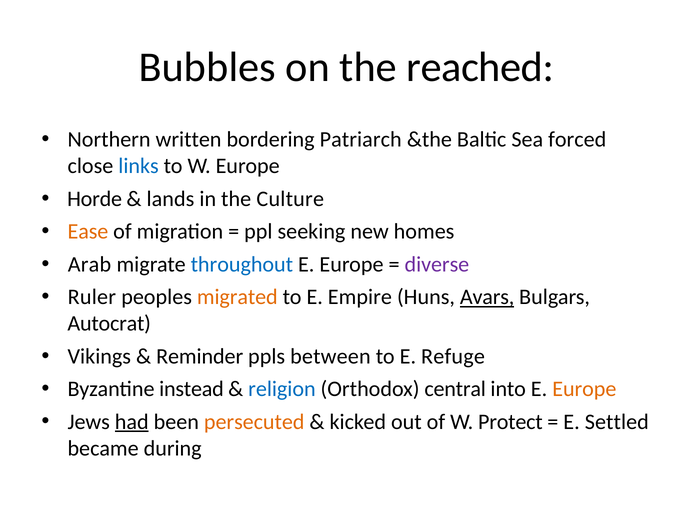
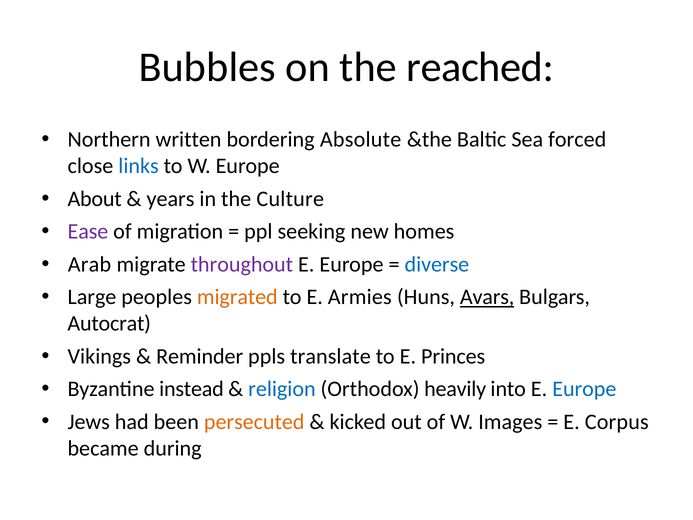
Patriarch: Patriarch -> Absolute
Horde: Horde -> About
lands: lands -> years
Ease colour: orange -> purple
throughout colour: blue -> purple
diverse colour: purple -> blue
Ruler: Ruler -> Large
Empire: Empire -> Armies
between: between -> translate
Refuge: Refuge -> Princes
central: central -> heavily
Europe at (584, 389) colour: orange -> blue
had underline: present -> none
Protect: Protect -> Images
Settled: Settled -> Corpus
